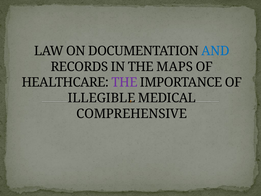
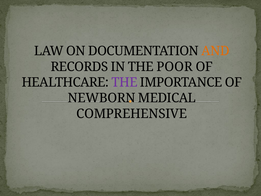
AND colour: blue -> orange
MAPS: MAPS -> POOR
ILLEGIBLE: ILLEGIBLE -> NEWBORN
